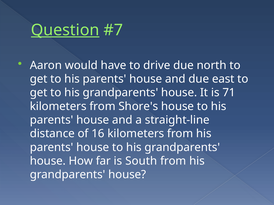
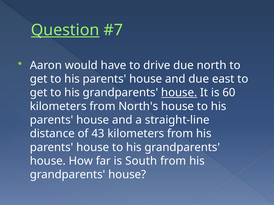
house at (179, 93) underline: none -> present
71: 71 -> 60
Shore's: Shore's -> North's
16: 16 -> 43
